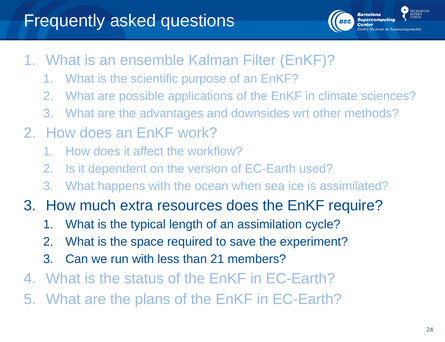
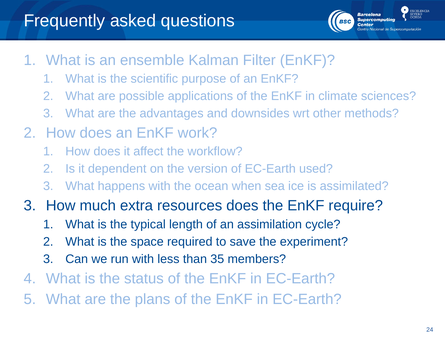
21: 21 -> 35
